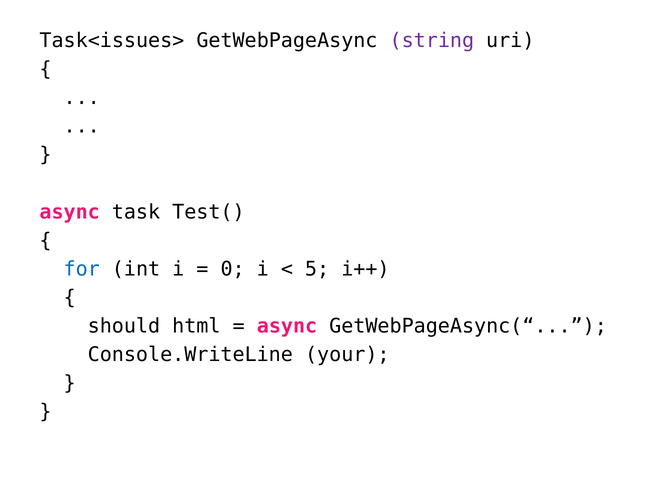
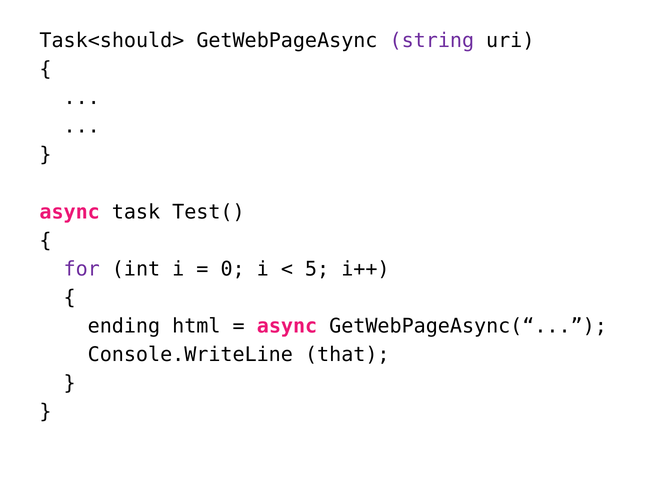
Task<issues>: Task<issues> -> Task<should>
for colour: blue -> purple
should: should -> ending
your: your -> that
